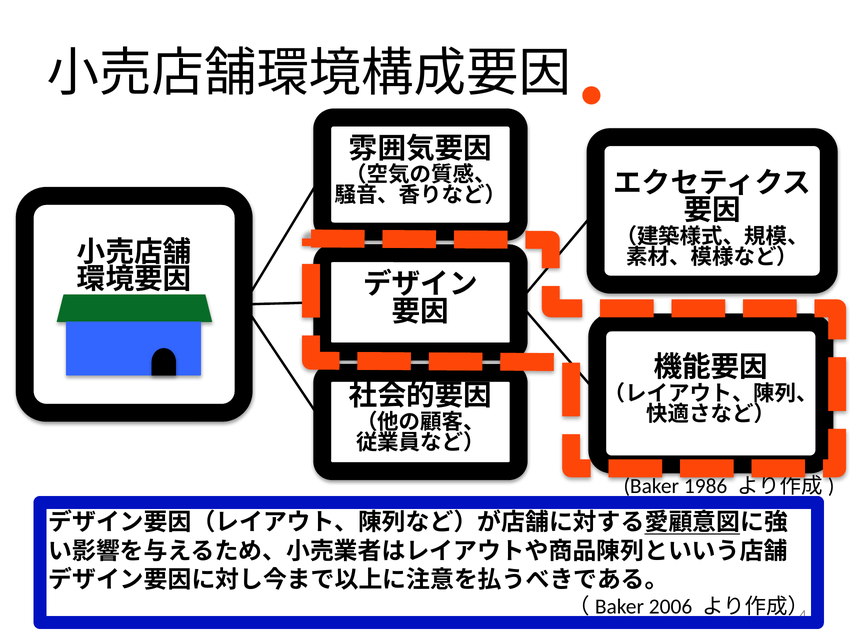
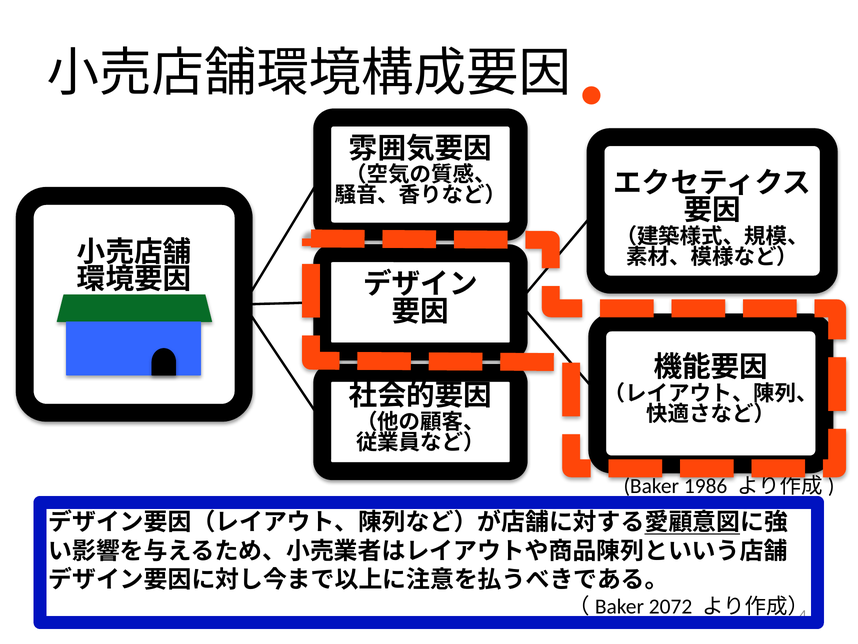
2006: 2006 -> 2072
